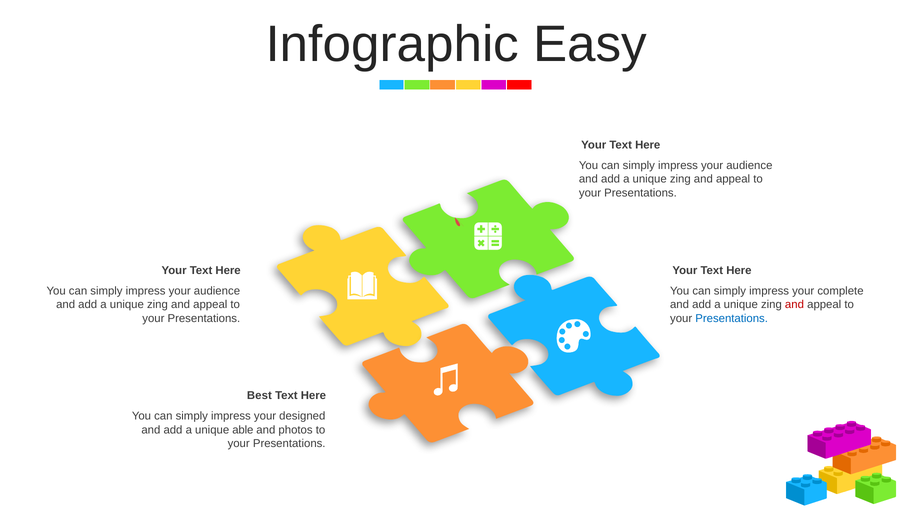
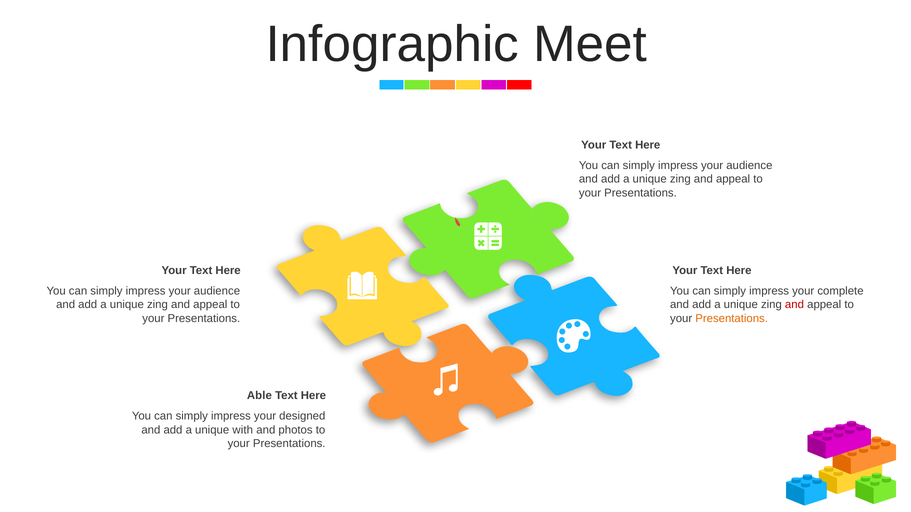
Easy: Easy -> Meet
Presentations at (732, 319) colour: blue -> orange
Best: Best -> Able
able: able -> with
